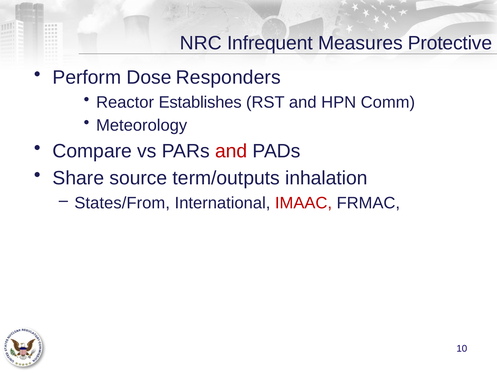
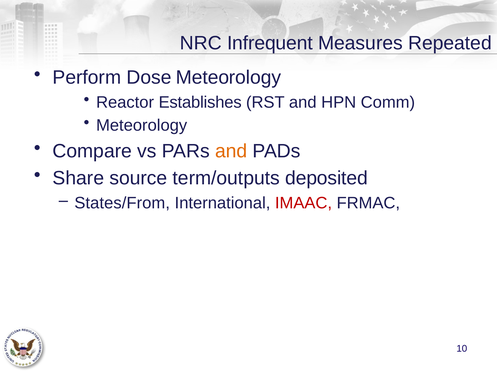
Protective: Protective -> Repeated
Dose Responders: Responders -> Meteorology
and at (231, 151) colour: red -> orange
inhalation: inhalation -> deposited
